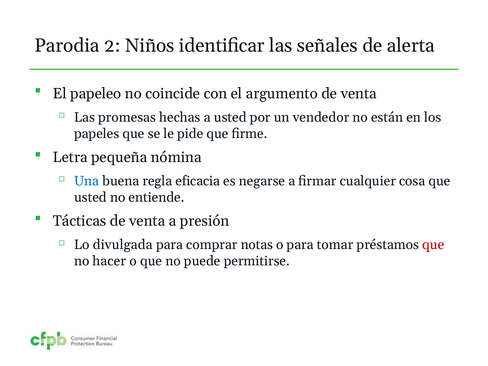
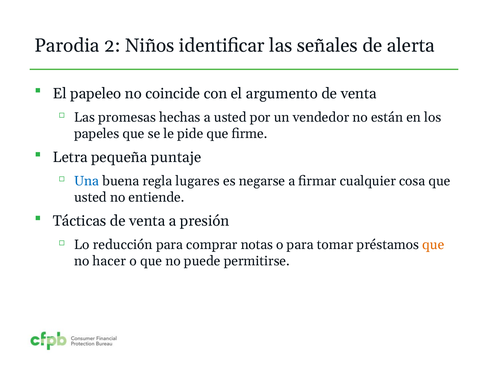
nómina: nómina -> puntaje
eficacia: eficacia -> lugares
divulgada: divulgada -> reducción
que at (433, 245) colour: red -> orange
